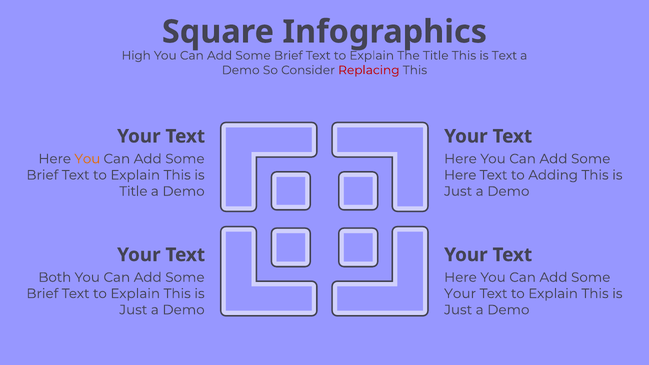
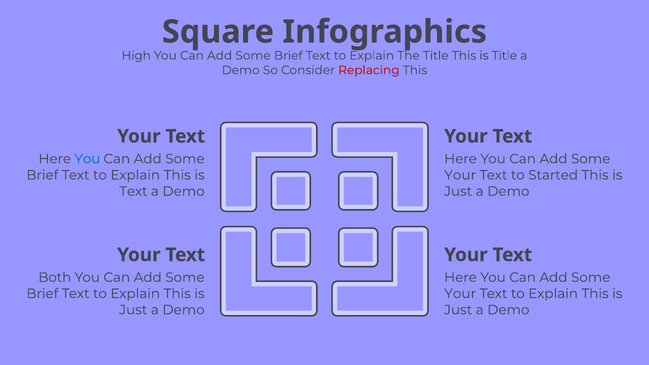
Text at (504, 56): Text -> Title
You at (87, 159) colour: orange -> blue
Here at (460, 175): Here -> Your
Adding: Adding -> Started
Title at (133, 191): Title -> Text
